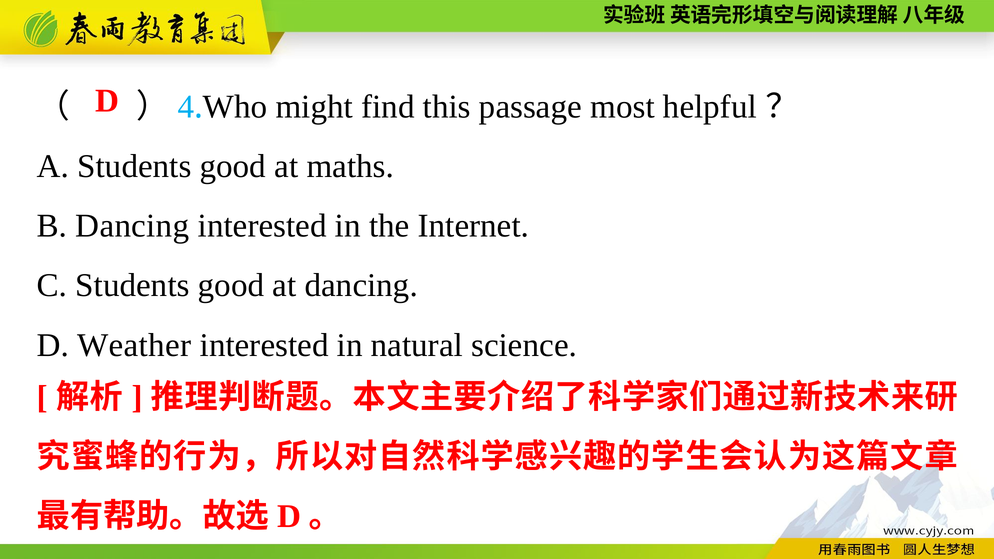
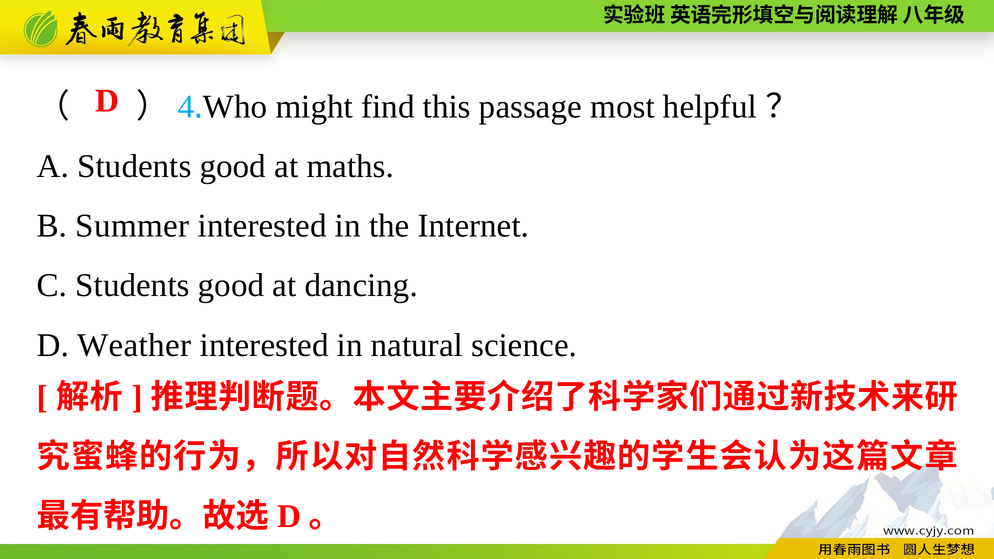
B Dancing: Dancing -> Summer
